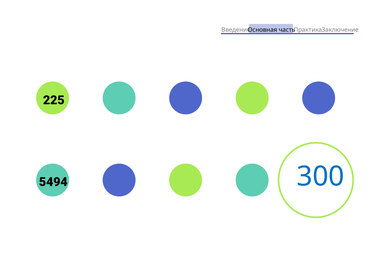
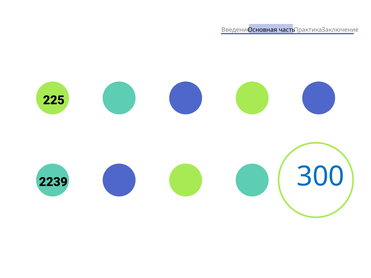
5494: 5494 -> 2239
